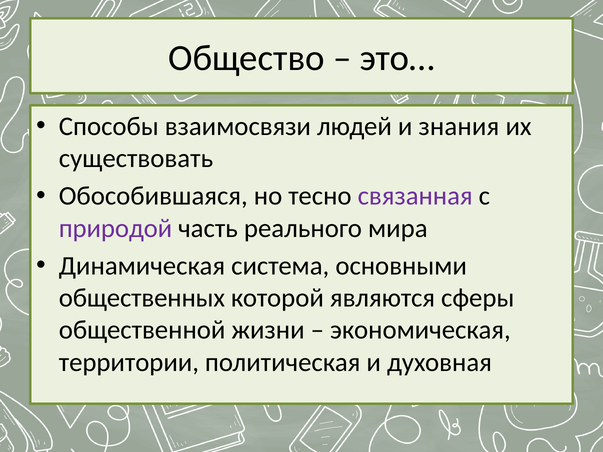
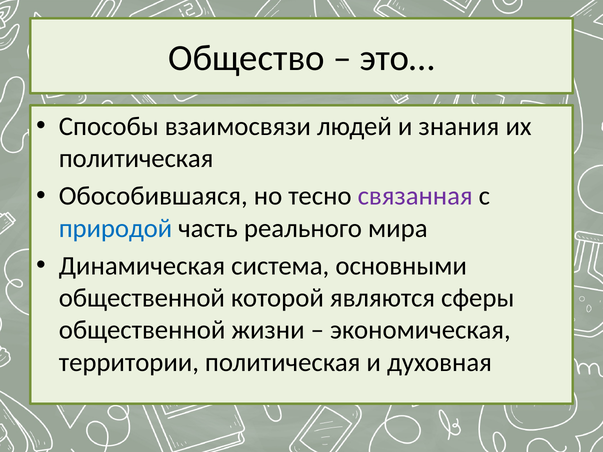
существовать at (136, 159): существовать -> политическая
природой colour: purple -> blue
общественных at (142, 298): общественных -> общественной
